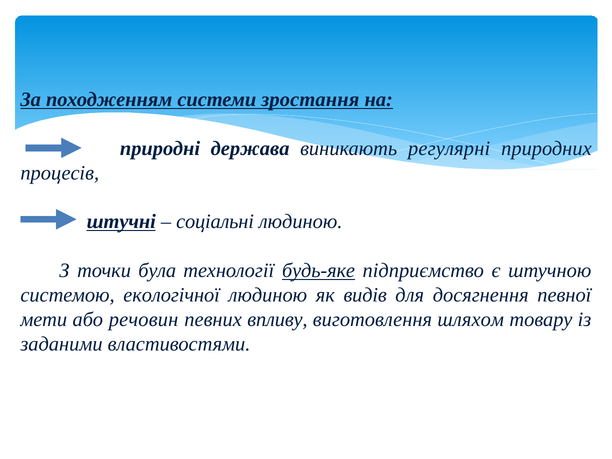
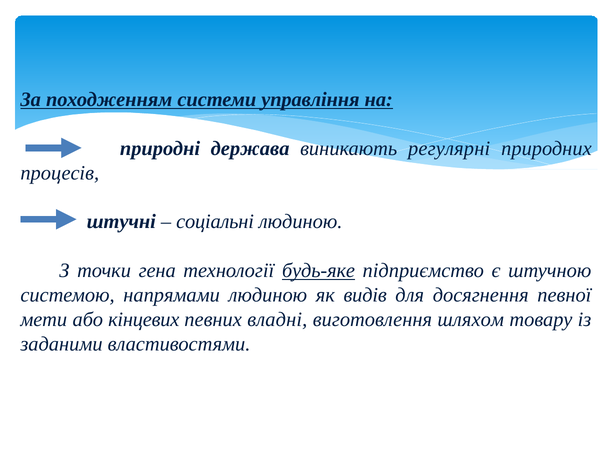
зростання: зростання -> управління
штучні underline: present -> none
була: була -> гена
екологічної: екологічної -> напрямами
речовин: речовин -> кінцевих
впливу: впливу -> владні
